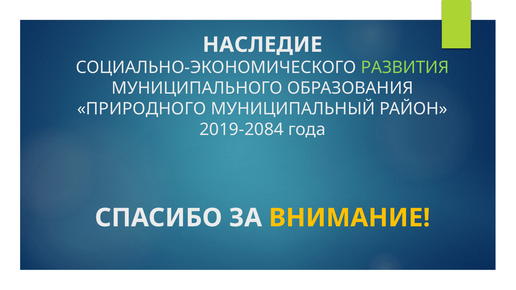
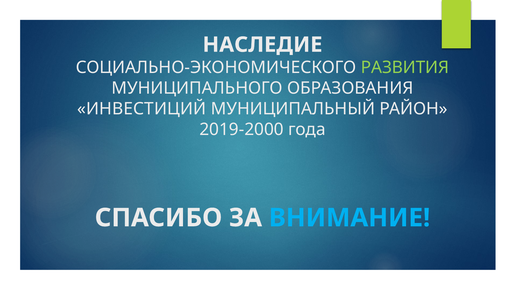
ПРИРОДНОГО: ПРИРОДНОГО -> ИНВЕСТИЦИЙ
2019-2084: 2019-2084 -> 2019-2000
ВНИМАНИЕ colour: yellow -> light blue
